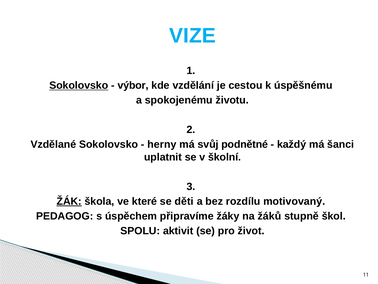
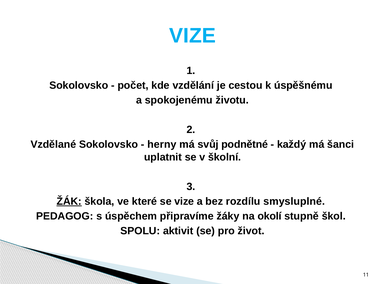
Sokolovsko at (79, 85) underline: present -> none
výbor: výbor -> počet
se děti: děti -> vize
motivovaný: motivovaný -> smysluplné
žáků: žáků -> okolí
